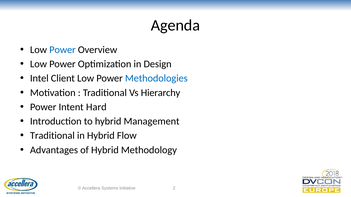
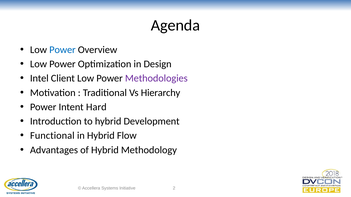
Methodologies colour: blue -> purple
Management: Management -> Development
Traditional at (52, 136): Traditional -> Functional
